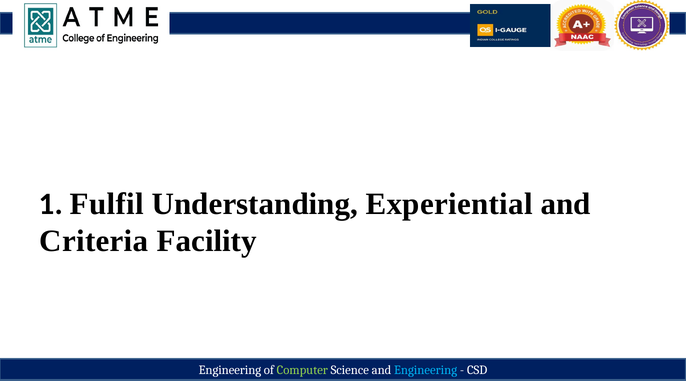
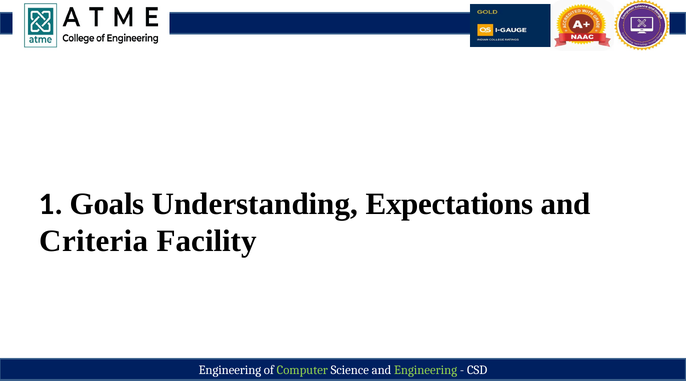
Fulfil: Fulfil -> Goals
Experiential: Experiential -> Expectations
Engineering at (426, 370) colour: light blue -> light green
